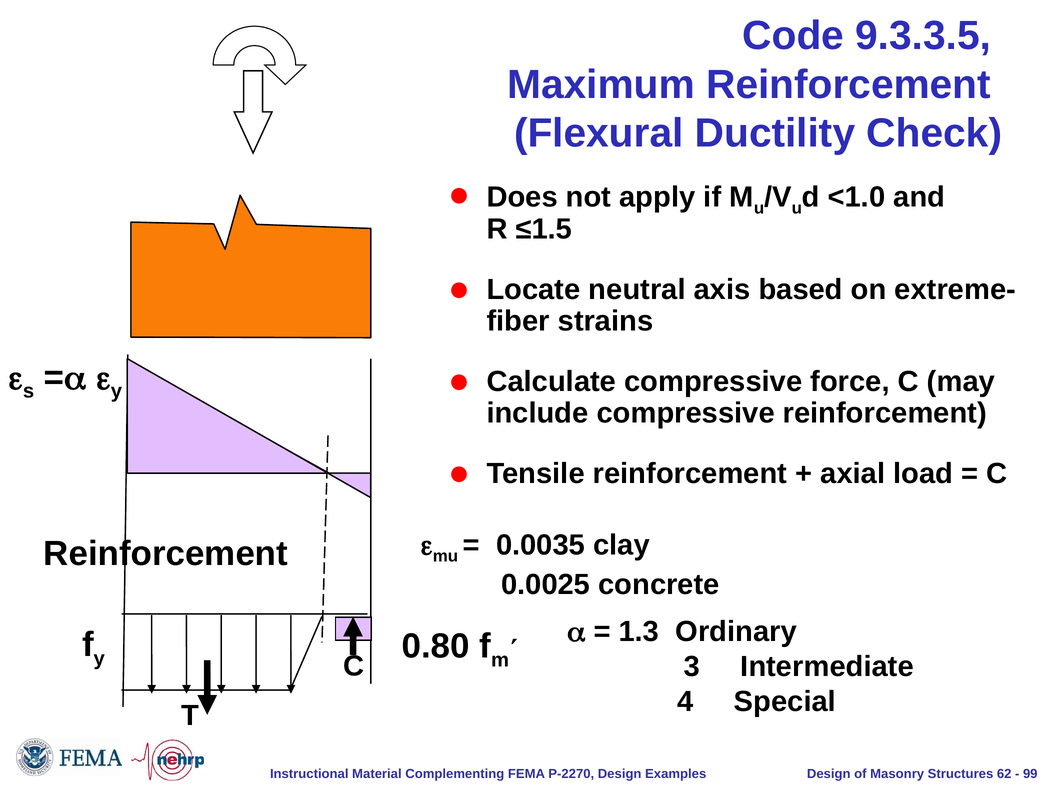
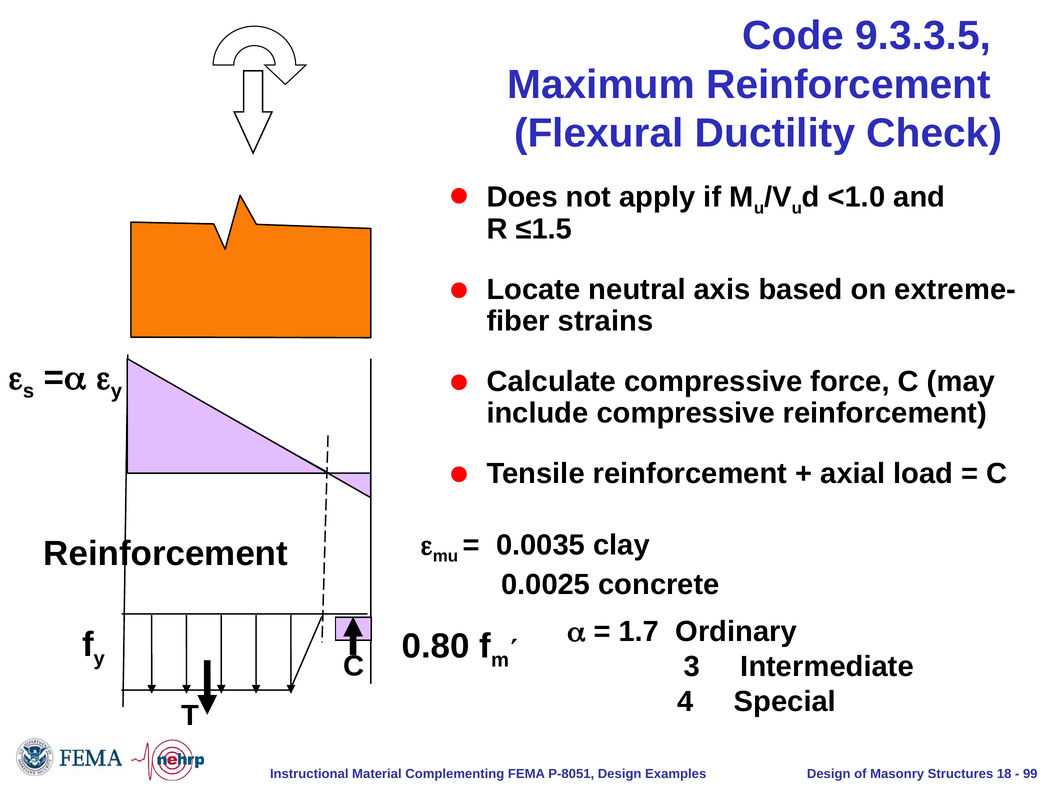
1.3: 1.3 -> 1.7
P-2270: P-2270 -> P-8051
62: 62 -> 18
